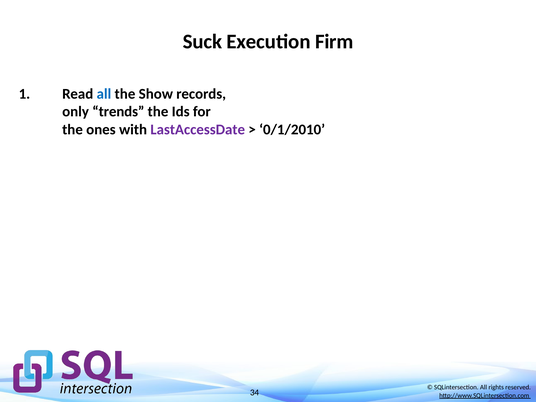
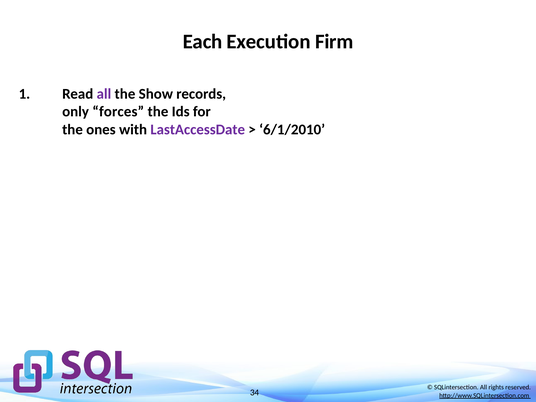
Suck: Suck -> Each
all at (104, 94) colour: blue -> purple
trends: trends -> forces
0/1/2010: 0/1/2010 -> 6/1/2010
